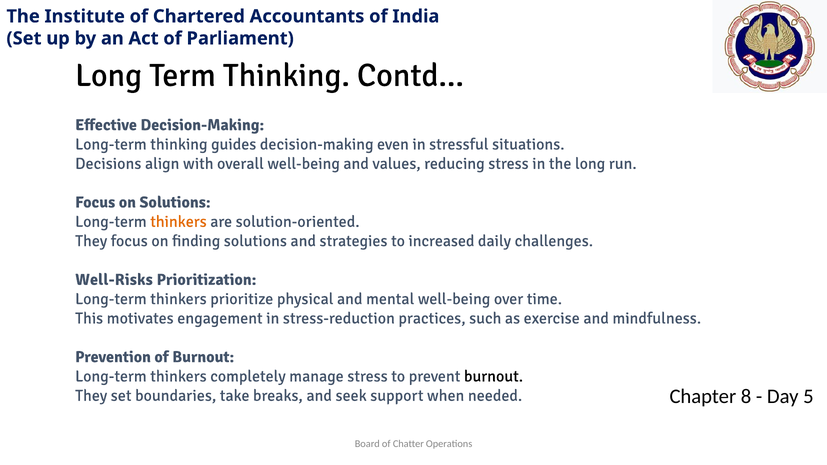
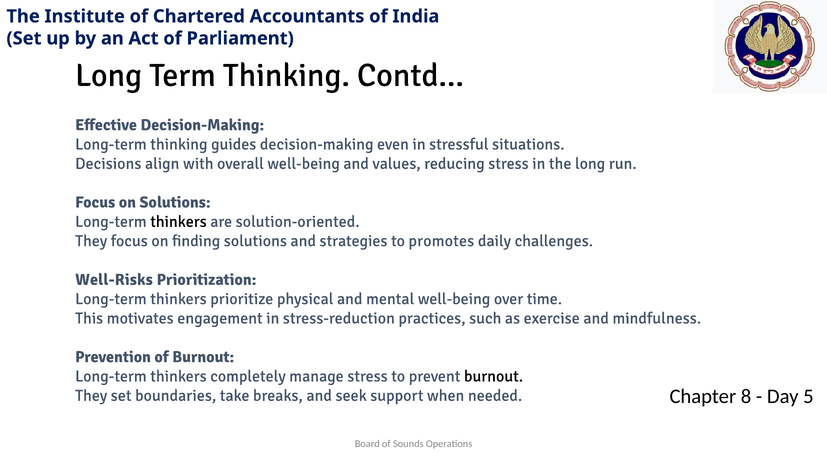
thinkers at (178, 222) colour: orange -> black
increased: increased -> promotes
Chatter: Chatter -> Sounds
